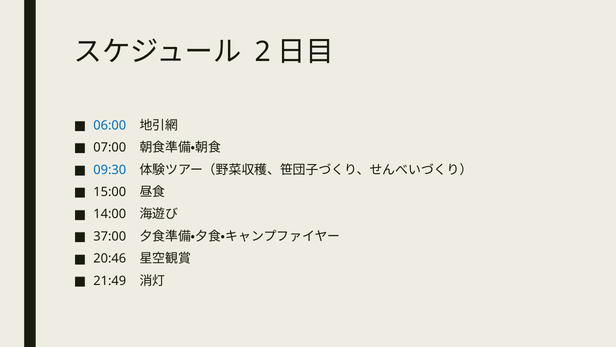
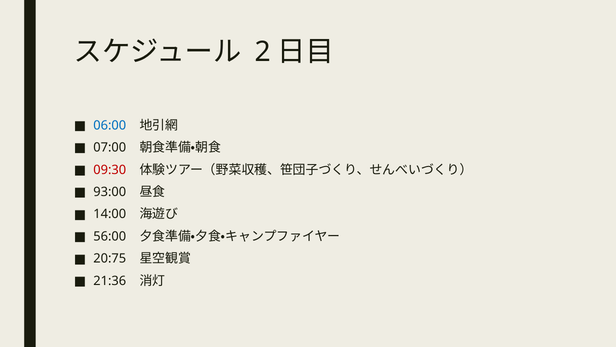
09:30 colour: blue -> red
15:00: 15:00 -> 93:00
37:00: 37:00 -> 56:00
20:46: 20:46 -> 20:75
21:49: 21:49 -> 21:36
